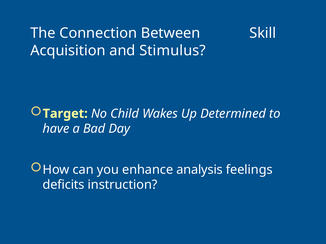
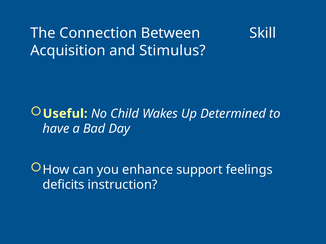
Target: Target -> Useful
analysis: analysis -> support
